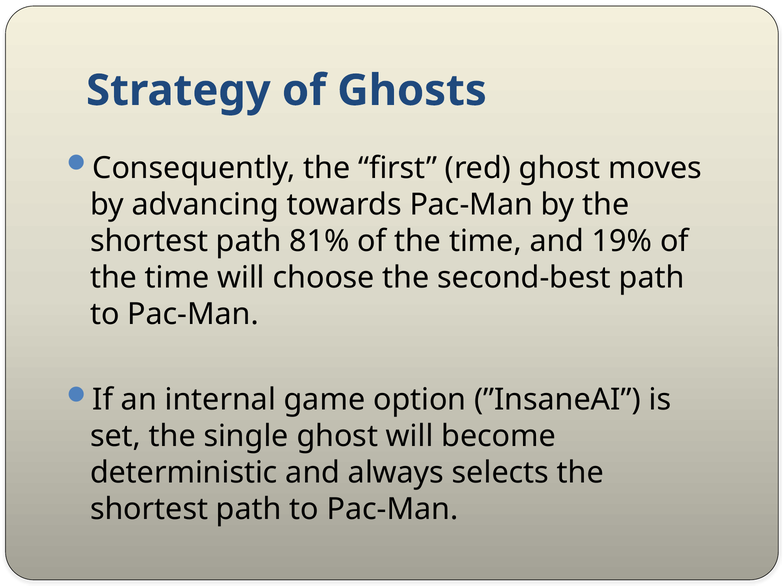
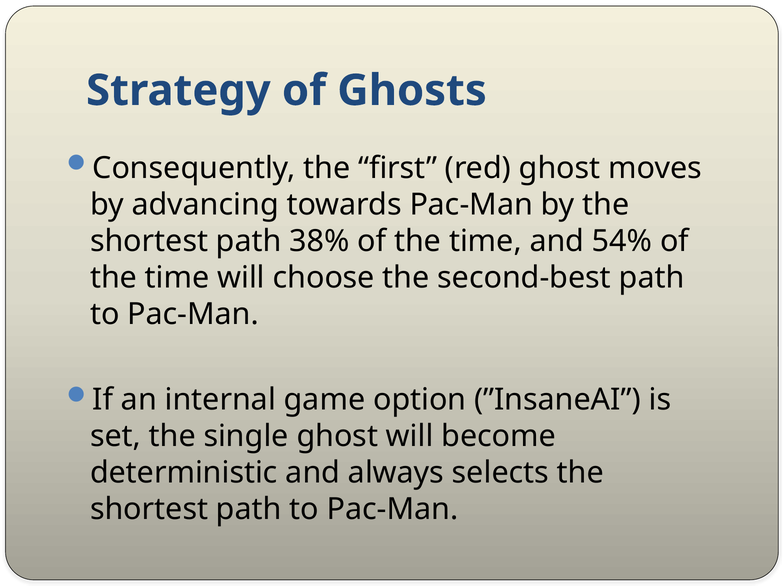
81%: 81% -> 38%
19%: 19% -> 54%
